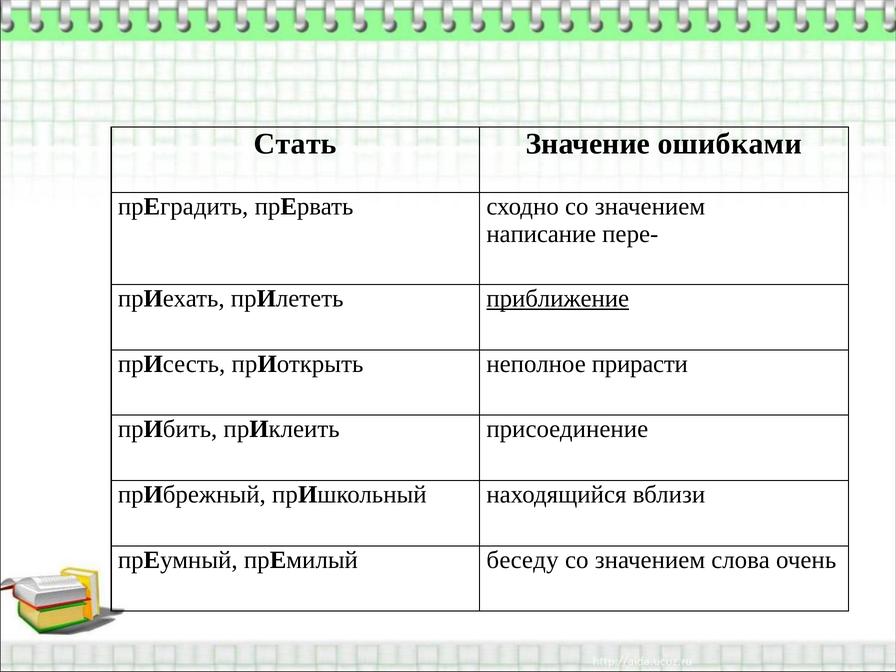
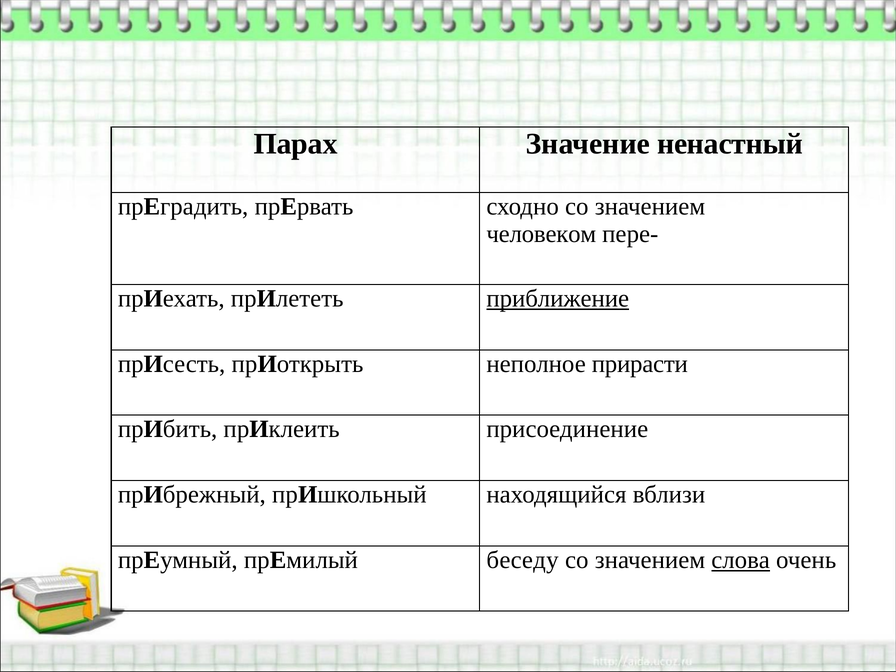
Стать: Стать -> Парах
ошибками: ошибками -> ненастный
написание: написание -> человеком
слова underline: none -> present
